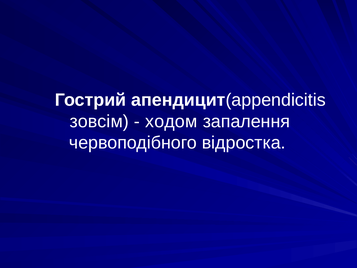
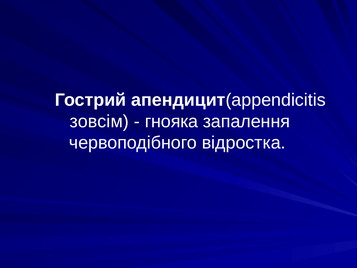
ходом: ходом -> гнояка
